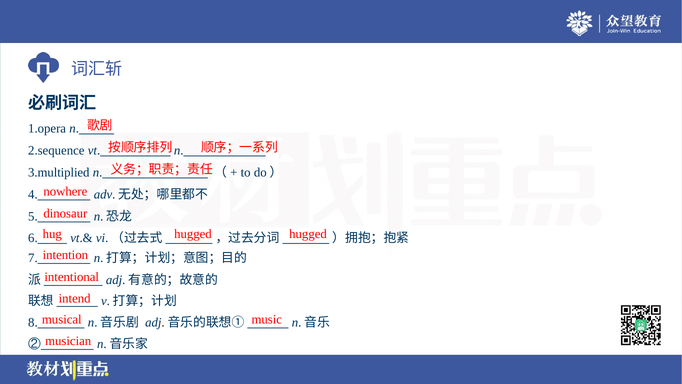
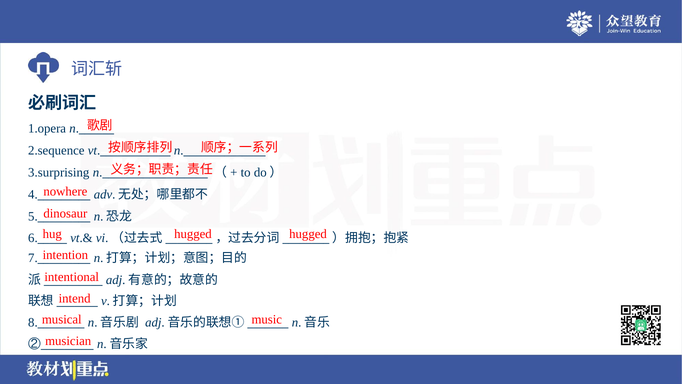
3.multiplied: 3.multiplied -> 3.surprising
